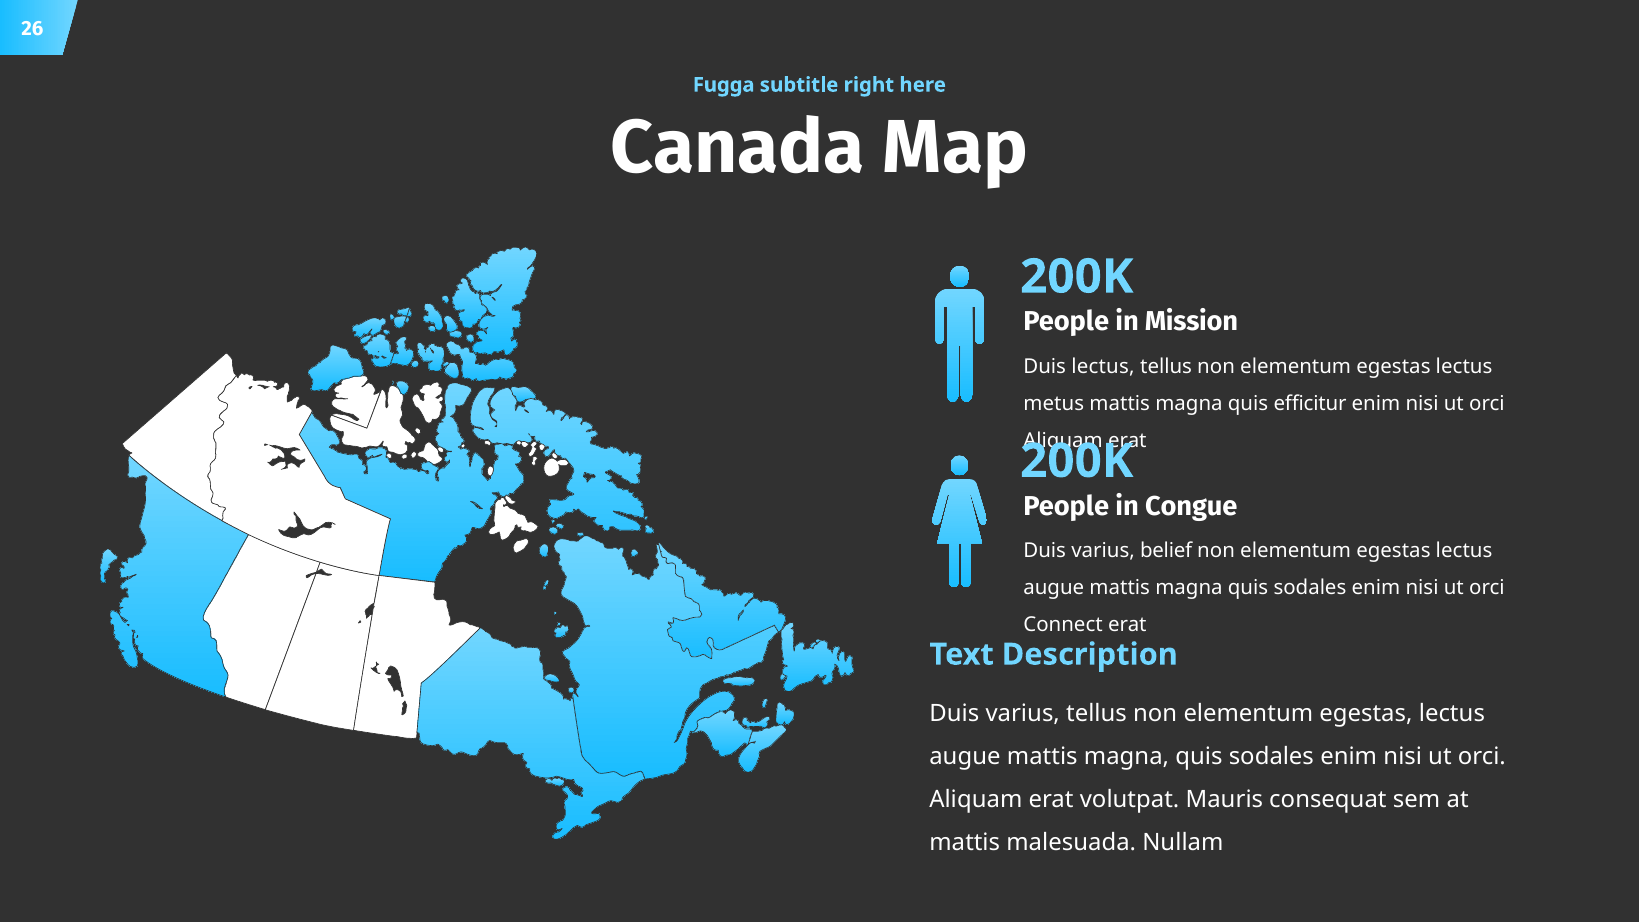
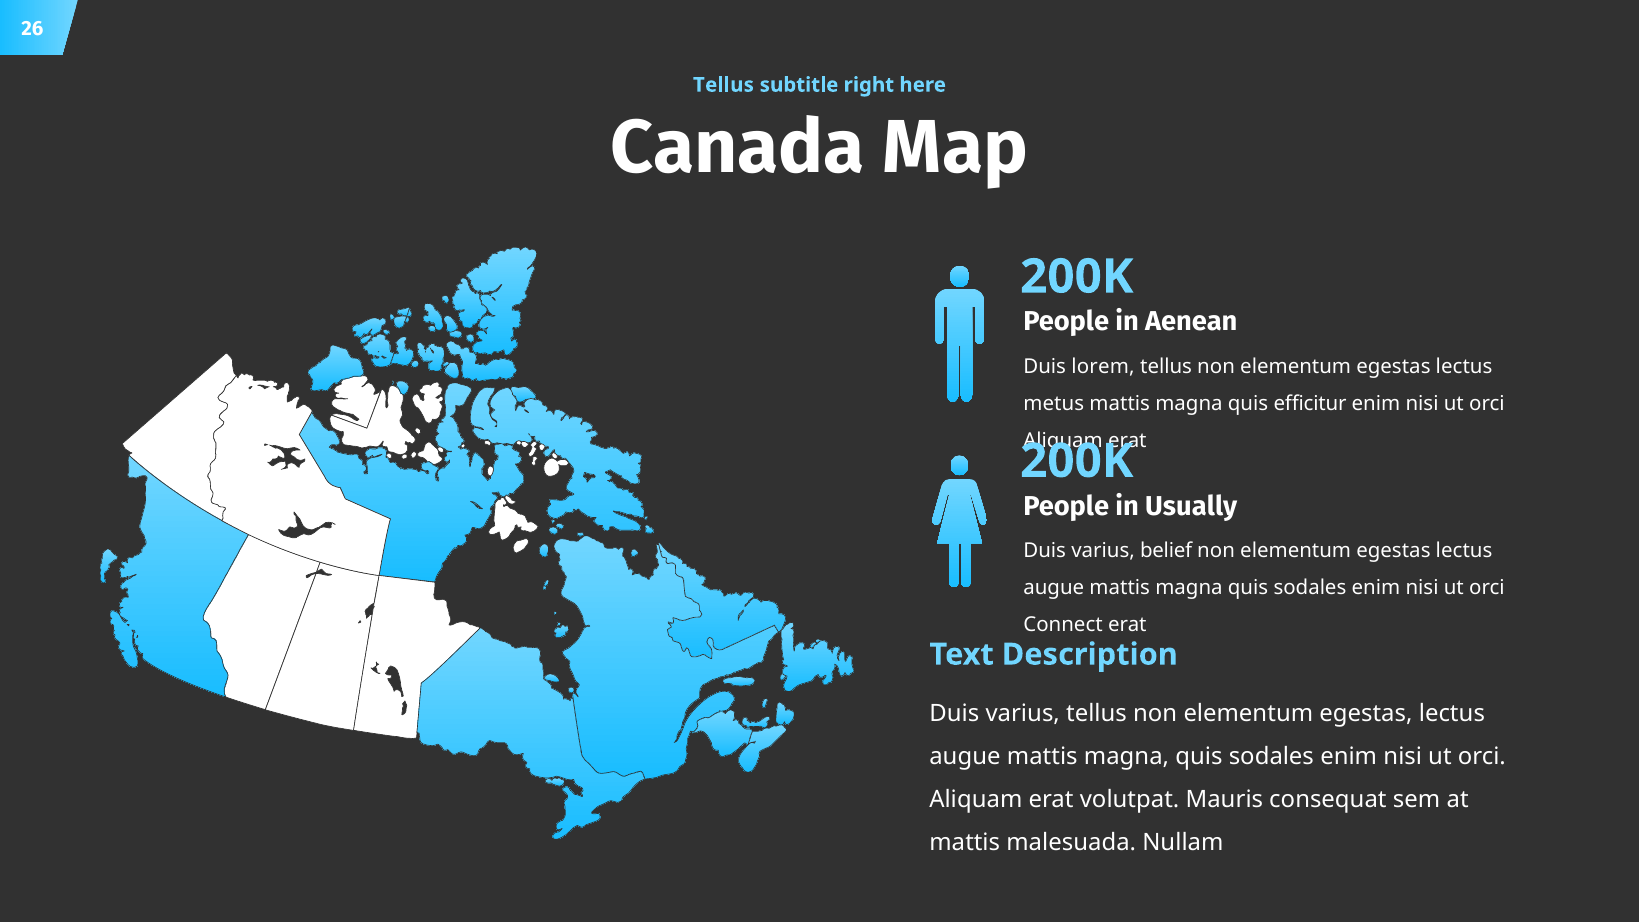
Fugga at (724, 85): Fugga -> Tellus
Mission: Mission -> Aenean
Duis lectus: lectus -> lorem
Congue: Congue -> Usually
